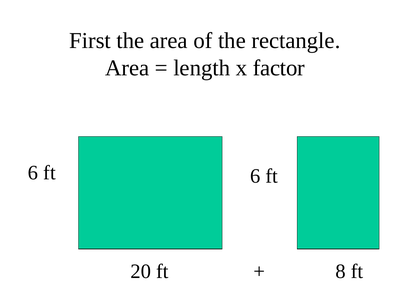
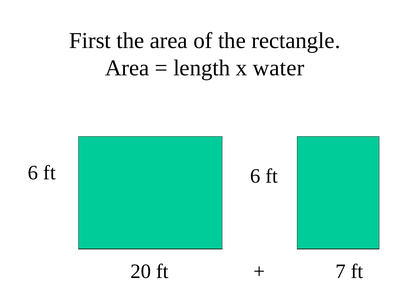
factor: factor -> water
8: 8 -> 7
